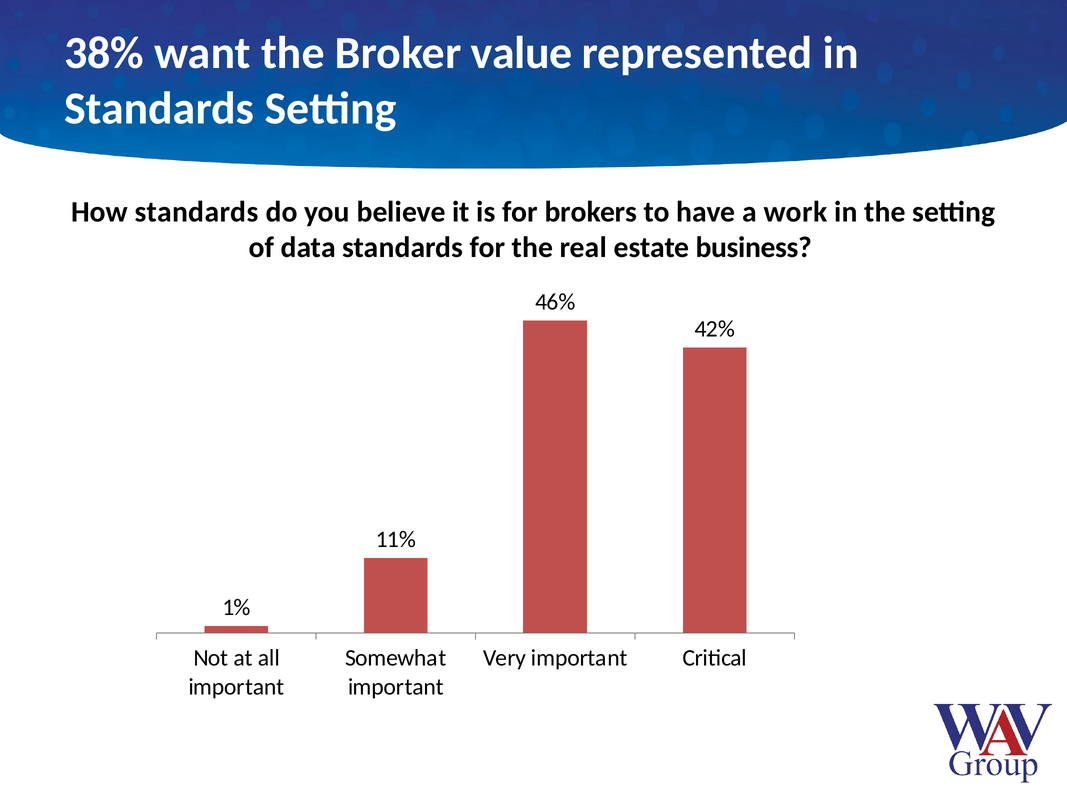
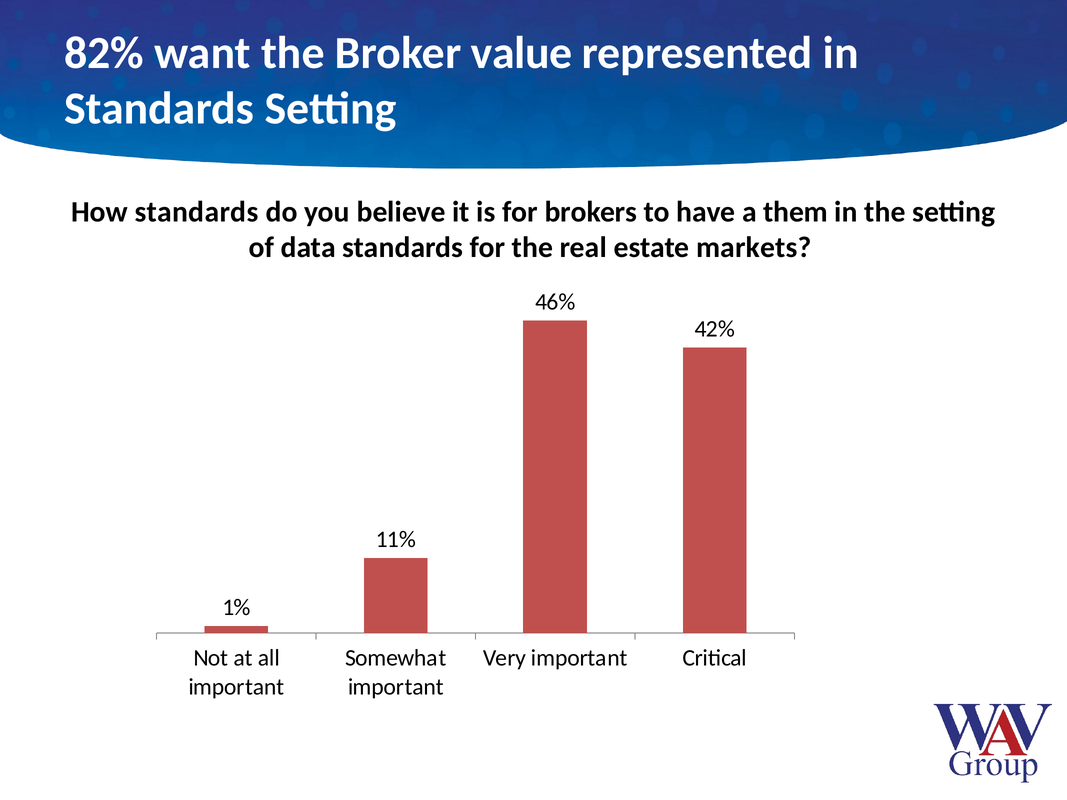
38%: 38% -> 82%
work: work -> them
business: business -> markets
